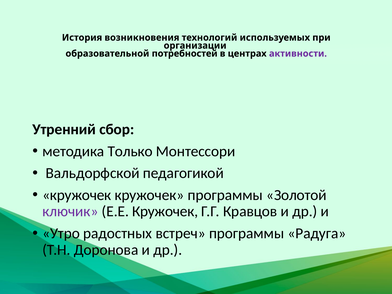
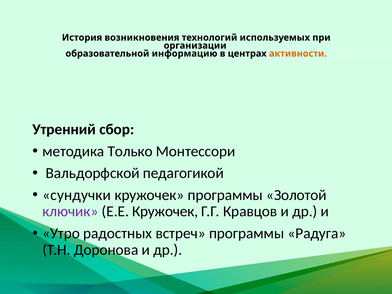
потребностей: потребностей -> информацию
активности colour: purple -> orange
кружочек at (77, 195): кружочек -> сундучки
